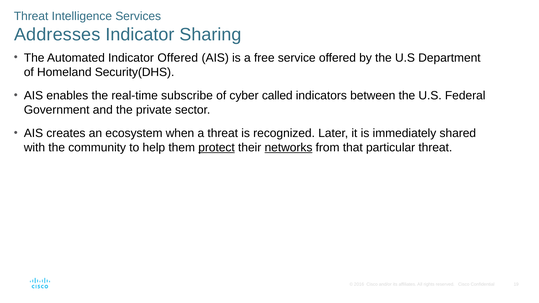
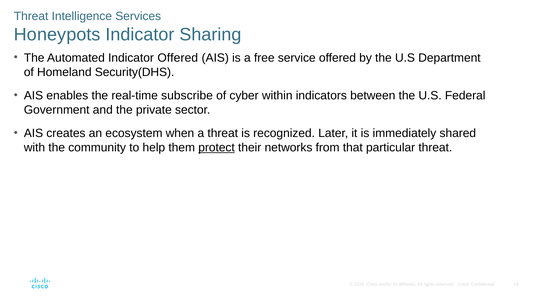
Addresses: Addresses -> Honeypots
called: called -> within
networks underline: present -> none
